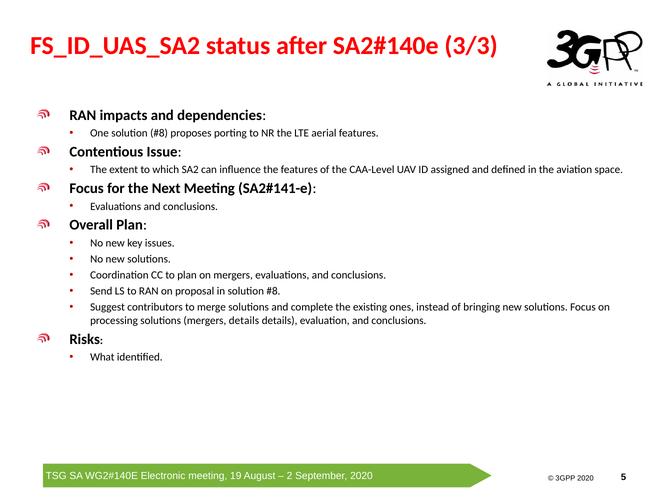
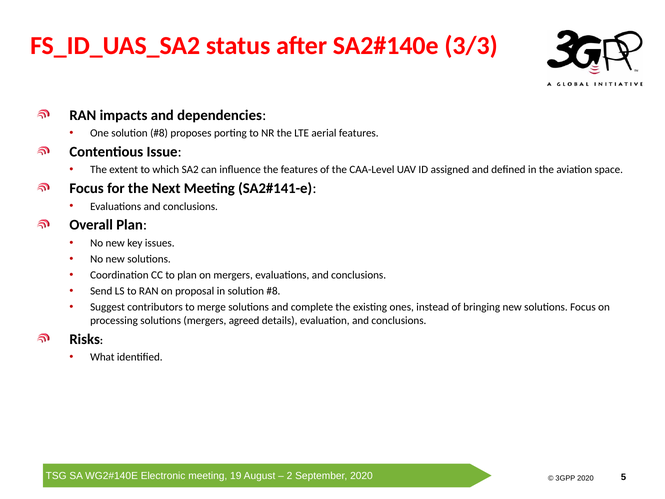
mergers details: details -> agreed
